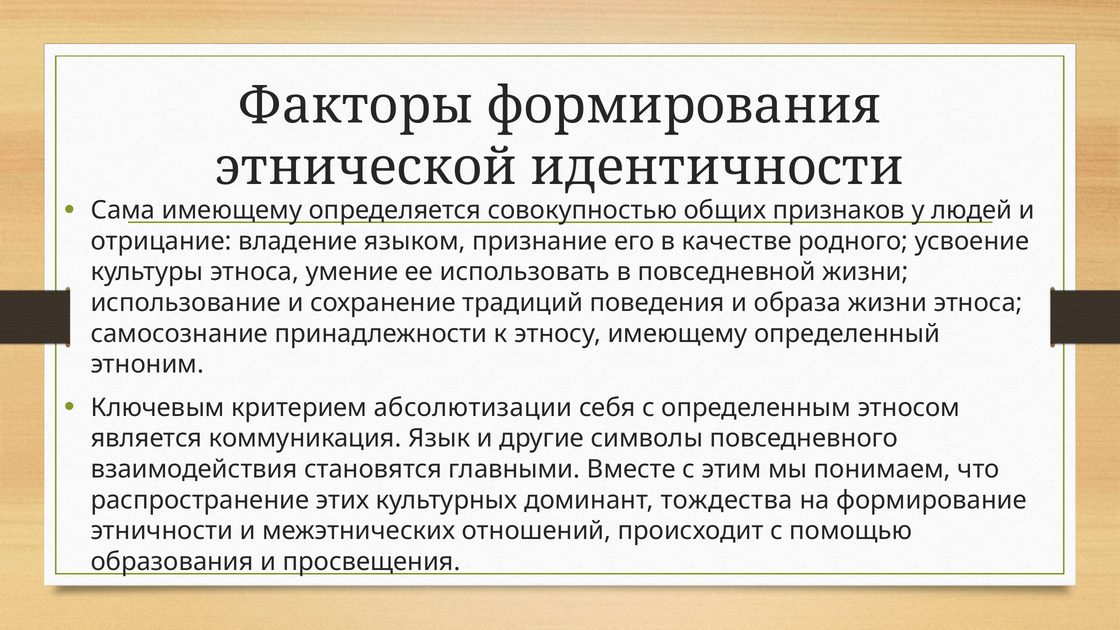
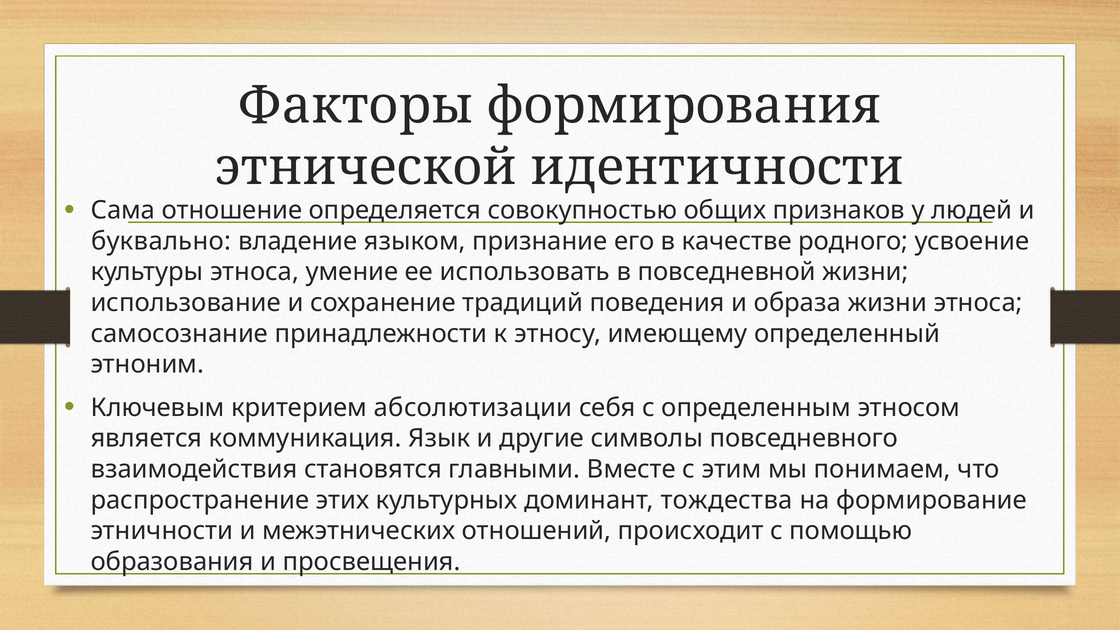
Сама имеющему: имеющему -> отношение
отрицание: отрицание -> буквально
